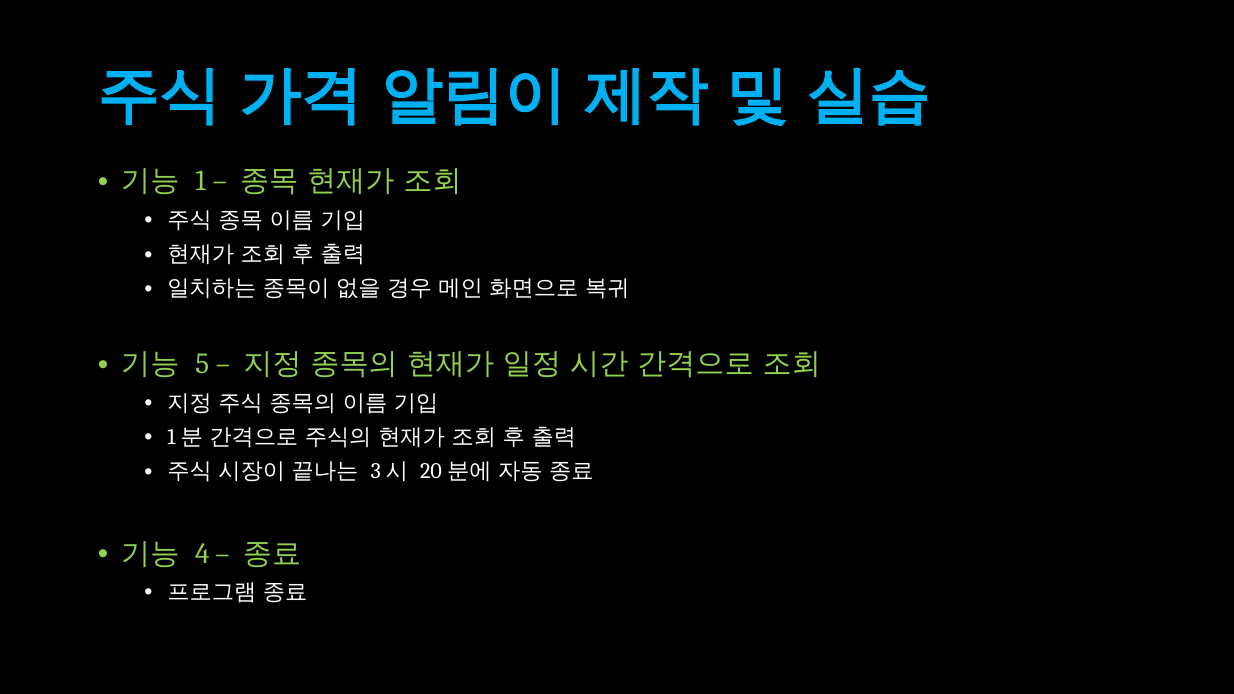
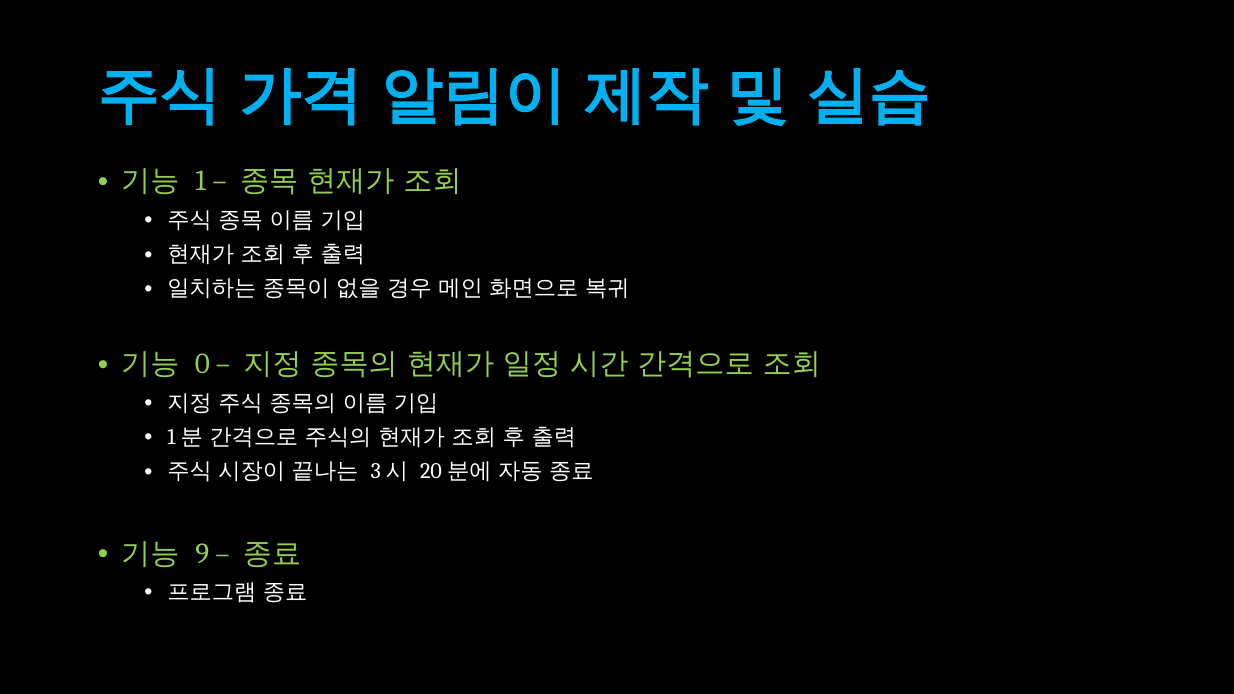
5: 5 -> 0
4: 4 -> 9
